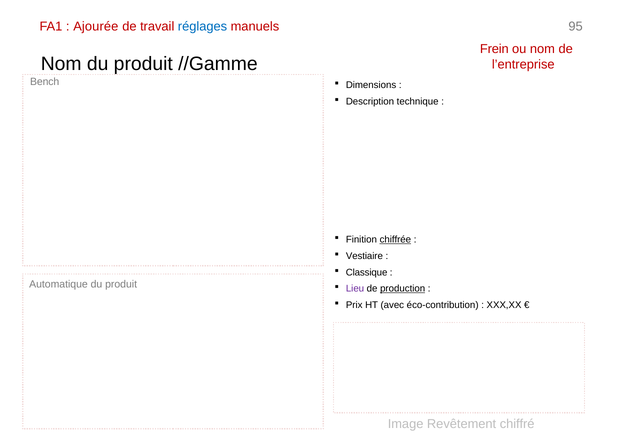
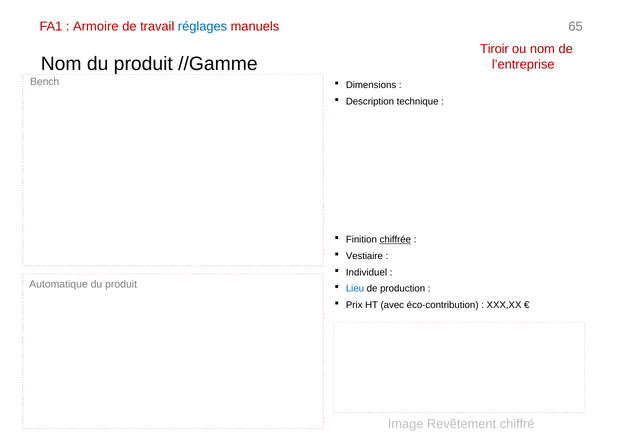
Ajourée: Ajourée -> Armoire
95: 95 -> 65
Frein: Frein -> Tiroir
Classique: Classique -> Individuel
Lieu colour: purple -> blue
production underline: present -> none
